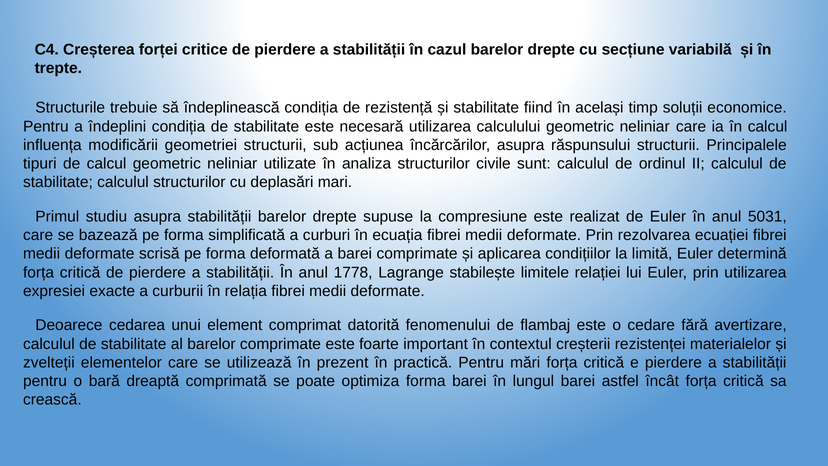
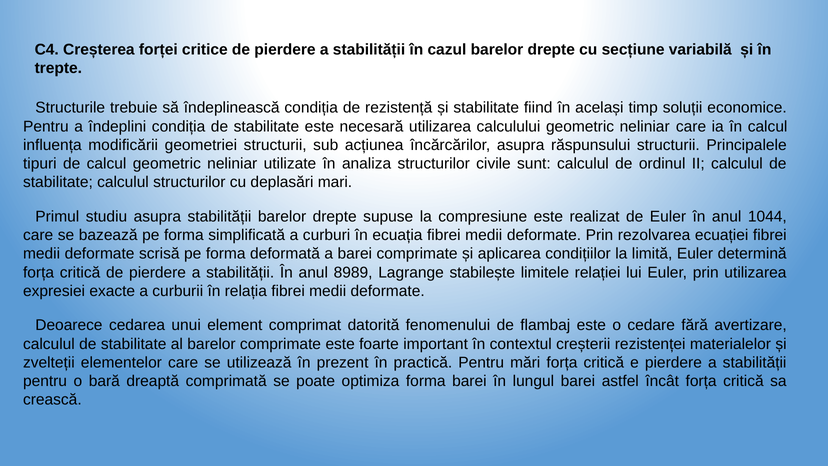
5031: 5031 -> 1044
1778: 1778 -> 8989
